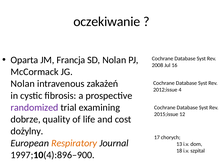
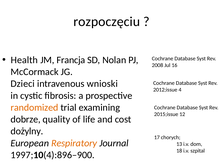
oczekiwanie: oczekiwanie -> rozpoczęciu
Oparta: Oparta -> Health
Nolan at (23, 84): Nolan -> Dzieci
zakażeń: zakażeń -> wnioski
randomized colour: purple -> orange
